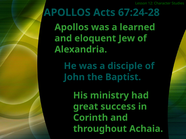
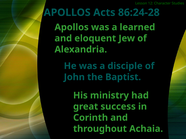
67:24-28: 67:24-28 -> 86:24-28
